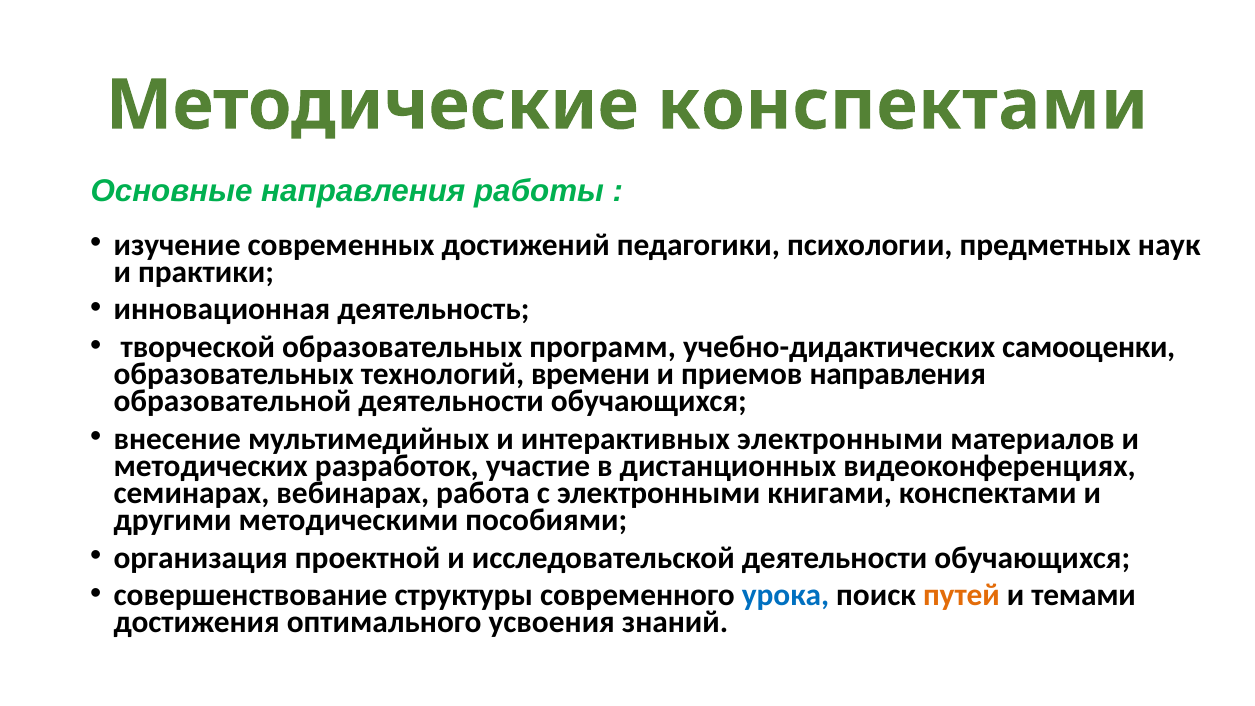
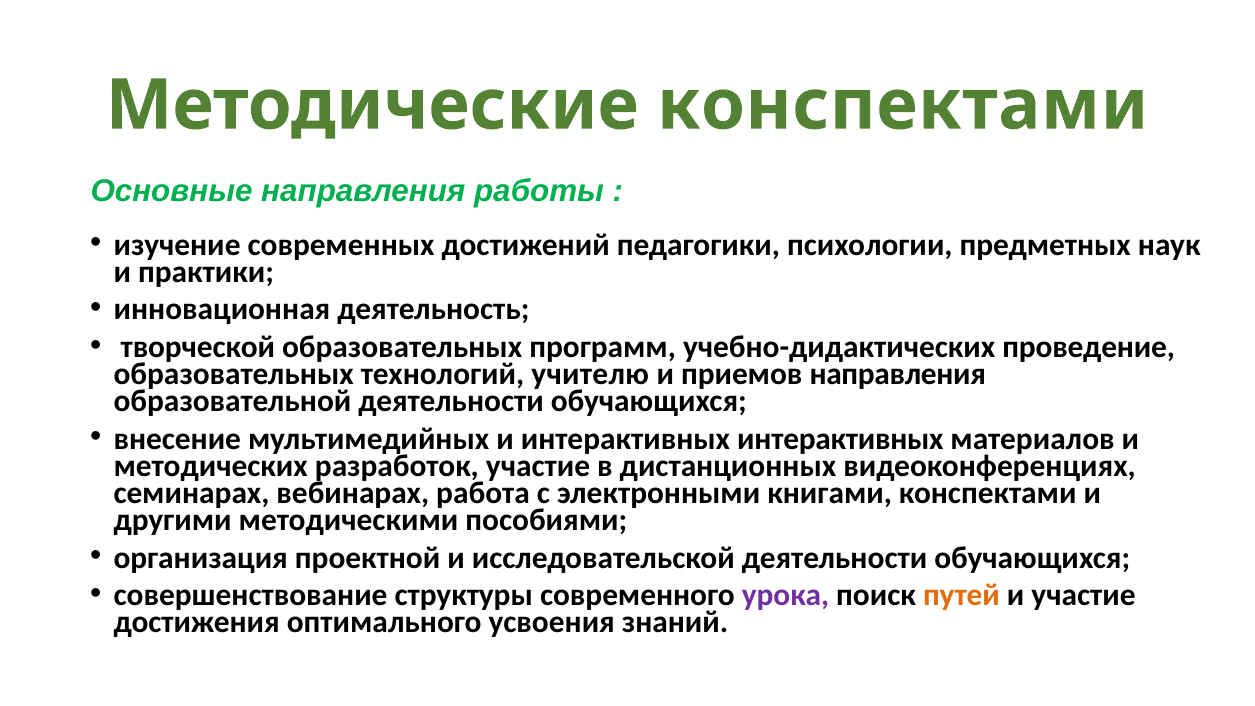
самооценки: самооценки -> проведение
времени: времени -> учителю
интерактивных электронными: электронными -> интерактивных
урока colour: blue -> purple
и темами: темами -> участие
